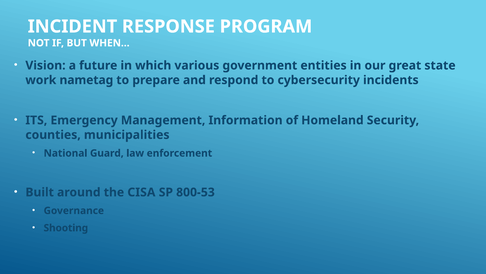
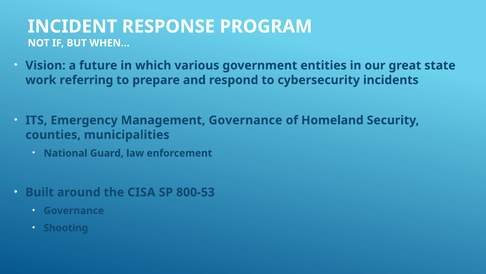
nametag: nametag -> referring
Management Information: Information -> Governance
